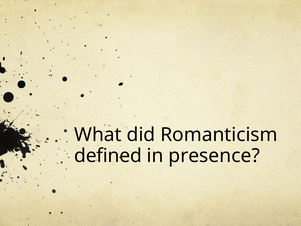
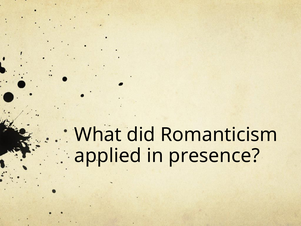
defined: defined -> applied
